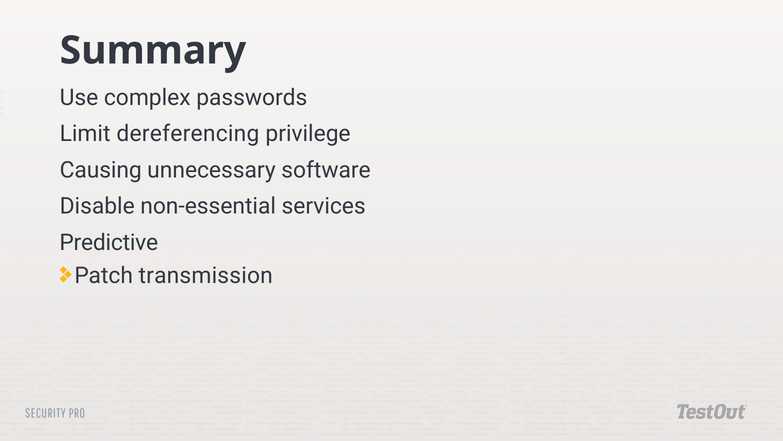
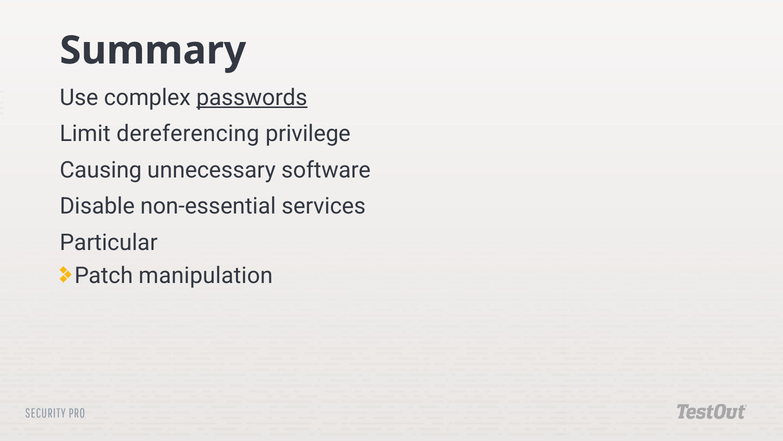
passwords underline: none -> present
Predictive: Predictive -> Particular
transmission: transmission -> manipulation
